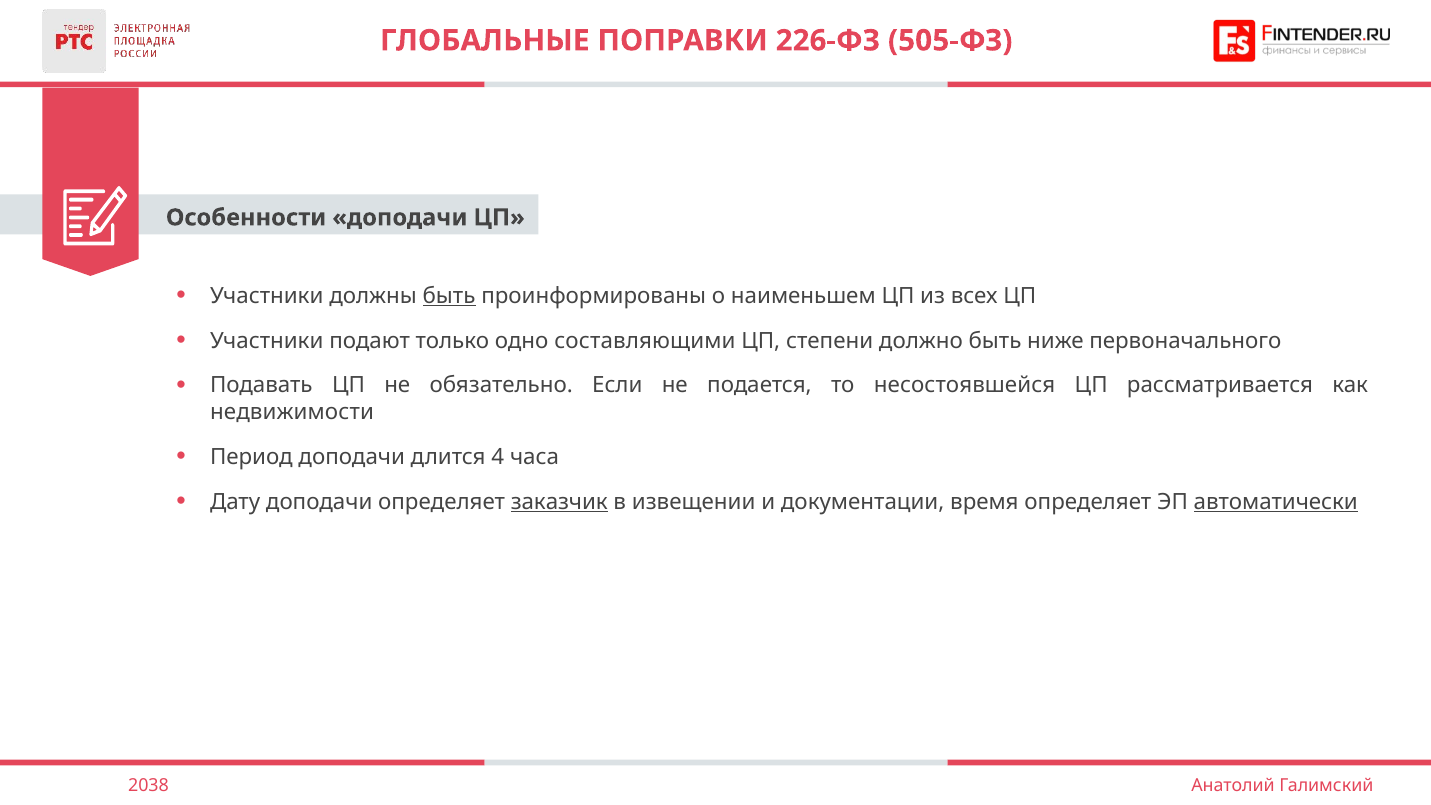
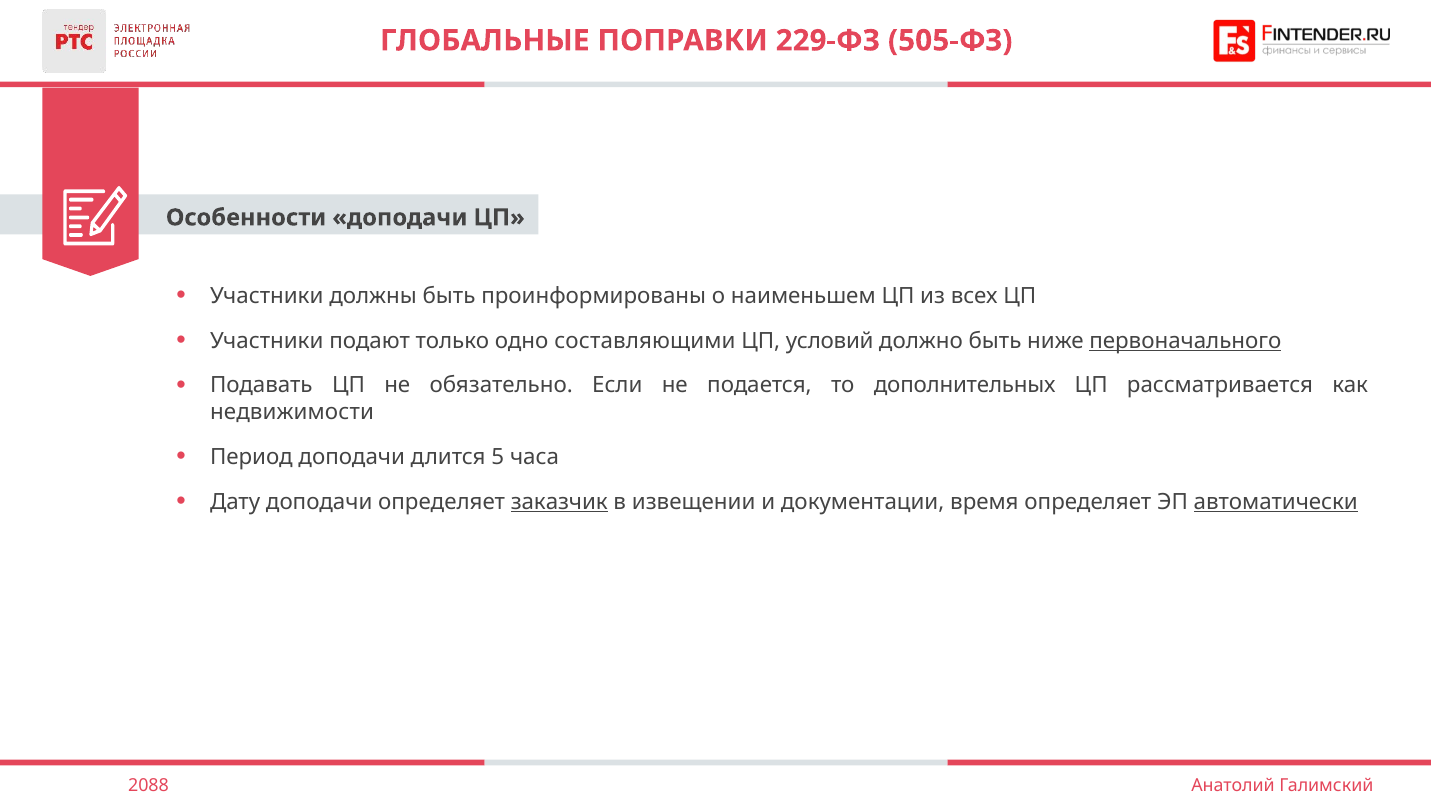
226-ФЗ: 226-ФЗ -> 229-ФЗ
быть at (449, 296) underline: present -> none
степени: степени -> условий
первоначального underline: none -> present
несостоявшейся: несостоявшейся -> дополнительных
4: 4 -> 5
2038: 2038 -> 2088
